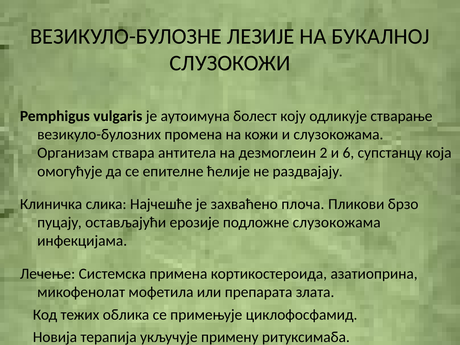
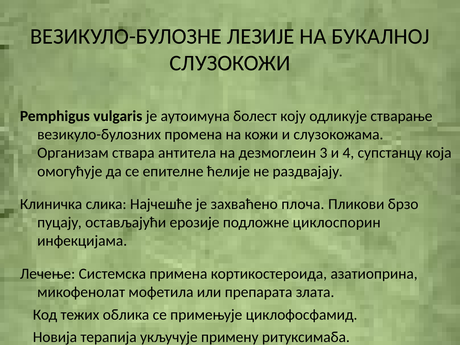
2: 2 -> 3
6: 6 -> 4
подложне слузокожама: слузокожама -> циклоспорин
